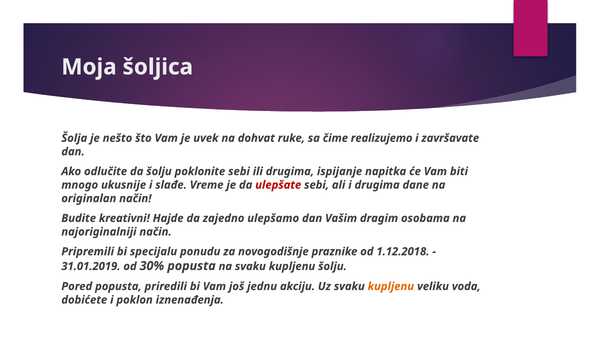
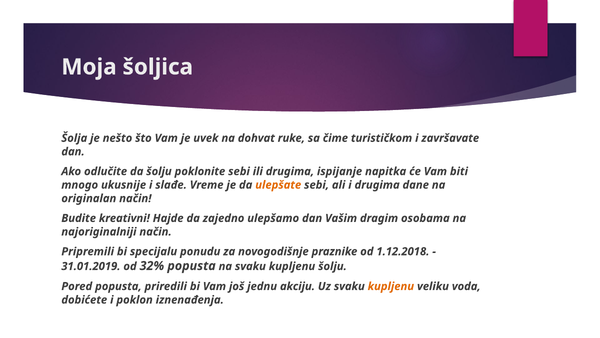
realizujemo: realizujemo -> turističkom
ulepšate colour: red -> orange
30%: 30% -> 32%
